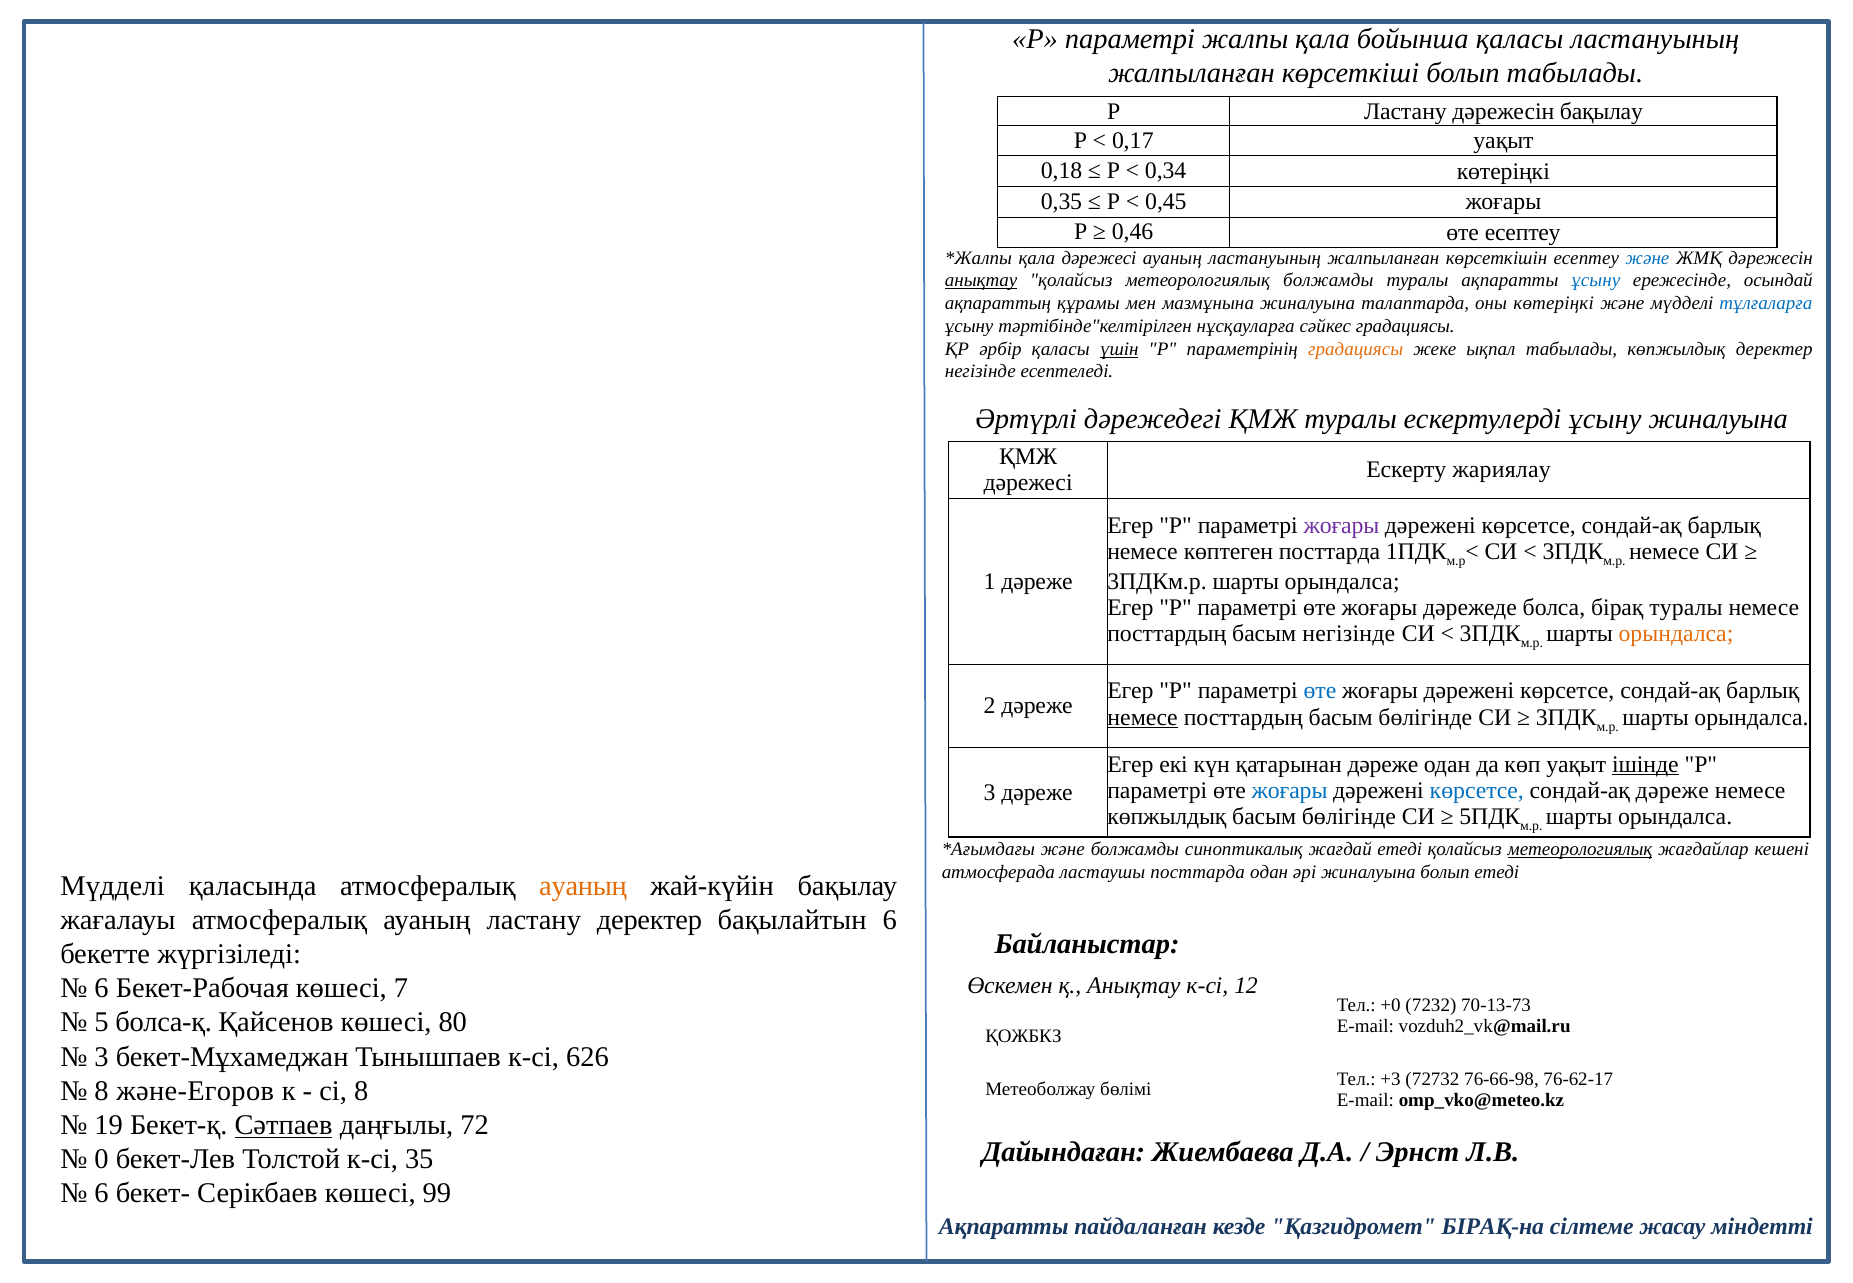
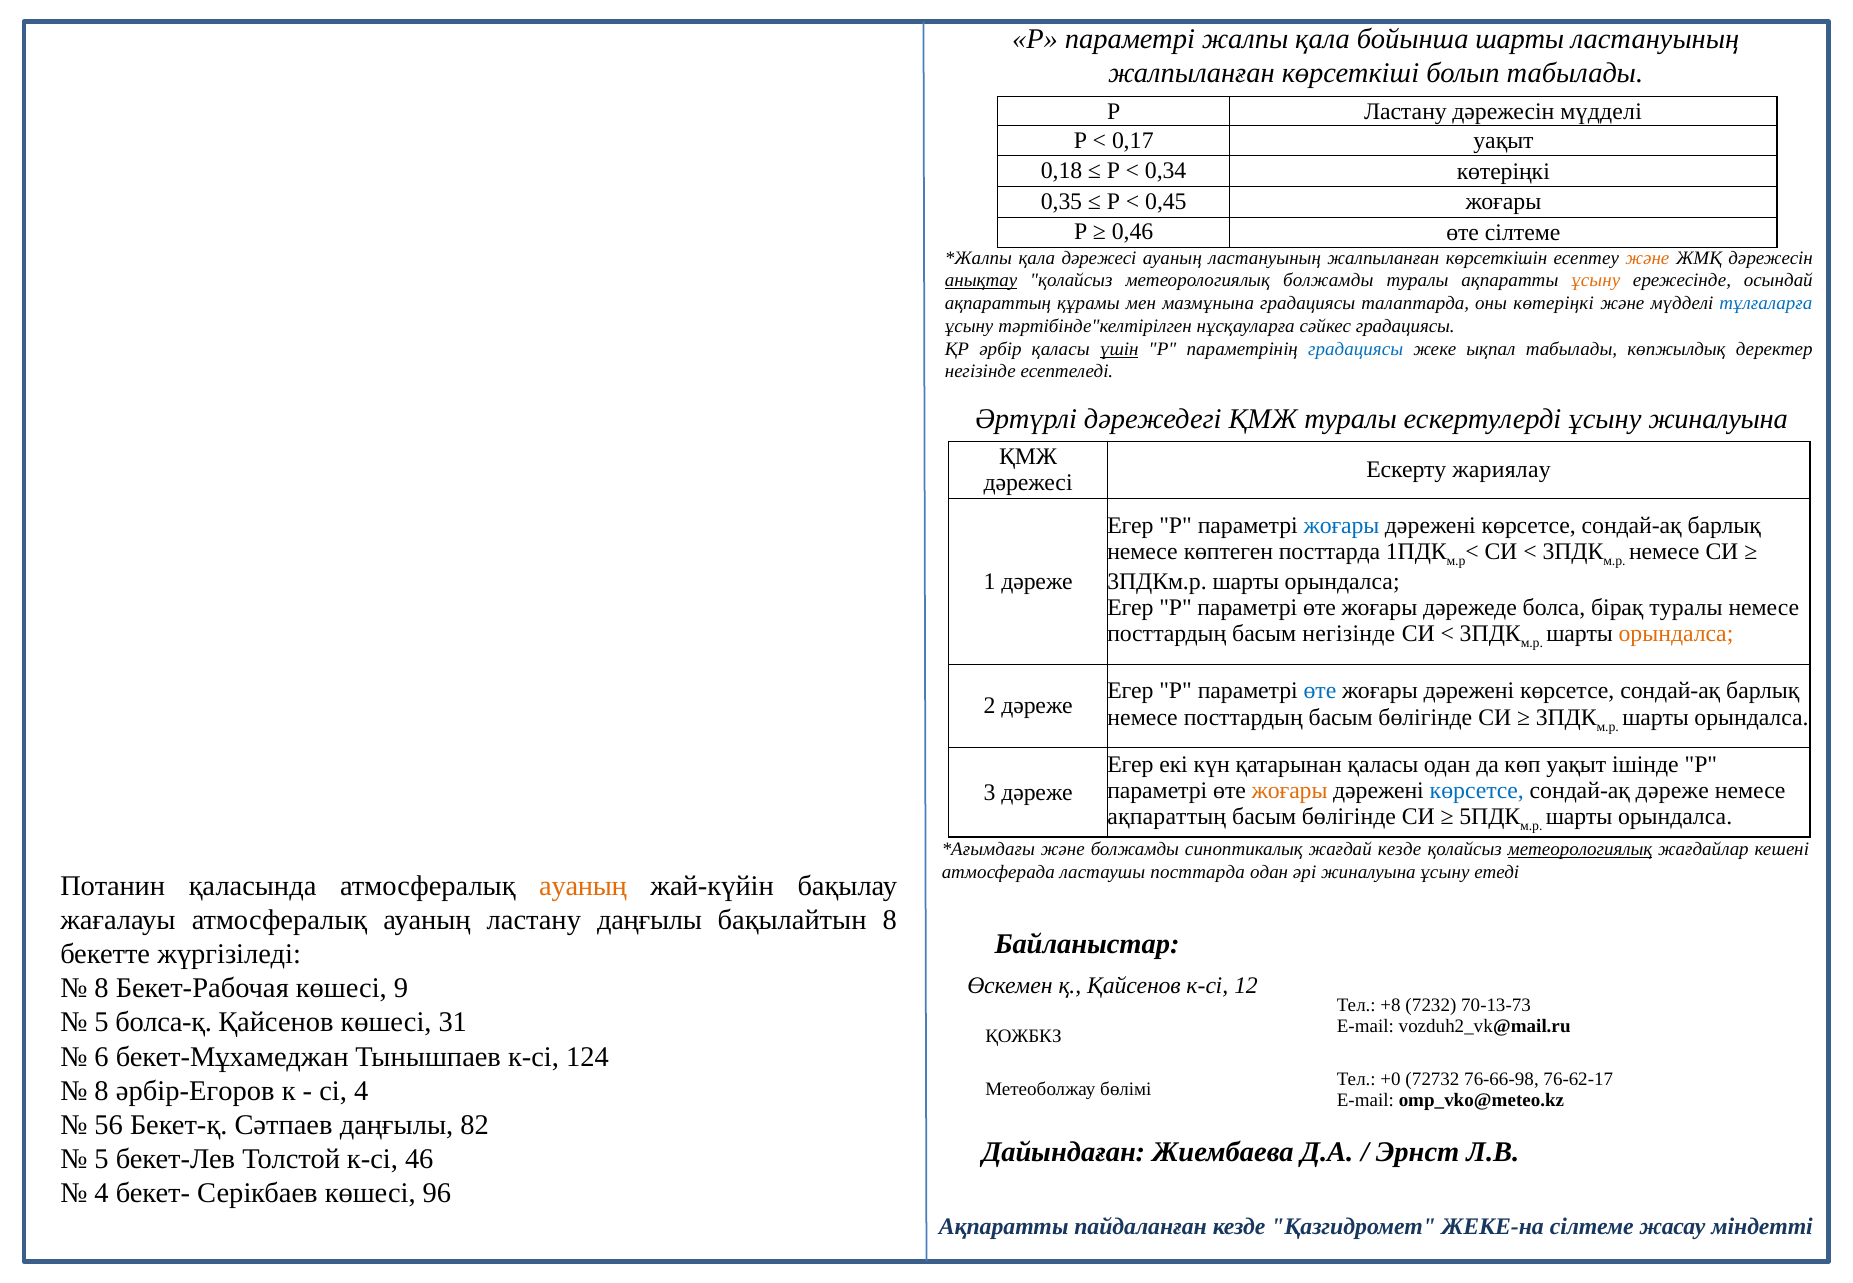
бойынша қаласы: қаласы -> шарты
дәрежесін бақылау: бақылау -> мүдделі
өте есептеу: есептеу -> сілтеме
және at (1647, 258) colour: blue -> orange
ұсыну at (1596, 281) colour: blue -> orange
мазмұнына жиналуына: жиналуына -> градациясы
градациясы at (1356, 349) colour: orange -> blue
жоғары at (1341, 525) colour: purple -> blue
немесе at (1143, 717) underline: present -> none
қатарынан дәреже: дәреже -> қаласы
ішінде underline: present -> none
жоғары at (1290, 790) colour: blue -> orange
көпжылдық at (1167, 817): көпжылдық -> ақпараттың
жағдай етеді: етеді -> кезде
жиналуына болып: болып -> ұсыну
Мүдделі at (112, 886): Мүдделі -> Потанин
ластану деректер: деректер -> даңғылы
бақылайтын 6: 6 -> 8
қ Анықтау: Анықтау -> Қайсенов
6 at (102, 988): 6 -> 8
7: 7 -> 9
+0: +0 -> +8
80: 80 -> 31
3 at (102, 1057): 3 -> 6
626: 626 -> 124
+3: +3 -> +0
және-Егоров: және-Егоров -> әрбір-Егоров
сі 8: 8 -> 4
19: 19 -> 56
Сәтпаев underline: present -> none
72: 72 -> 82
0 at (102, 1159): 0 -> 5
35: 35 -> 46
6 at (102, 1193): 6 -> 4
99: 99 -> 96
БІРАҚ-на: БІРАҚ-на -> ЖЕКЕ-на
